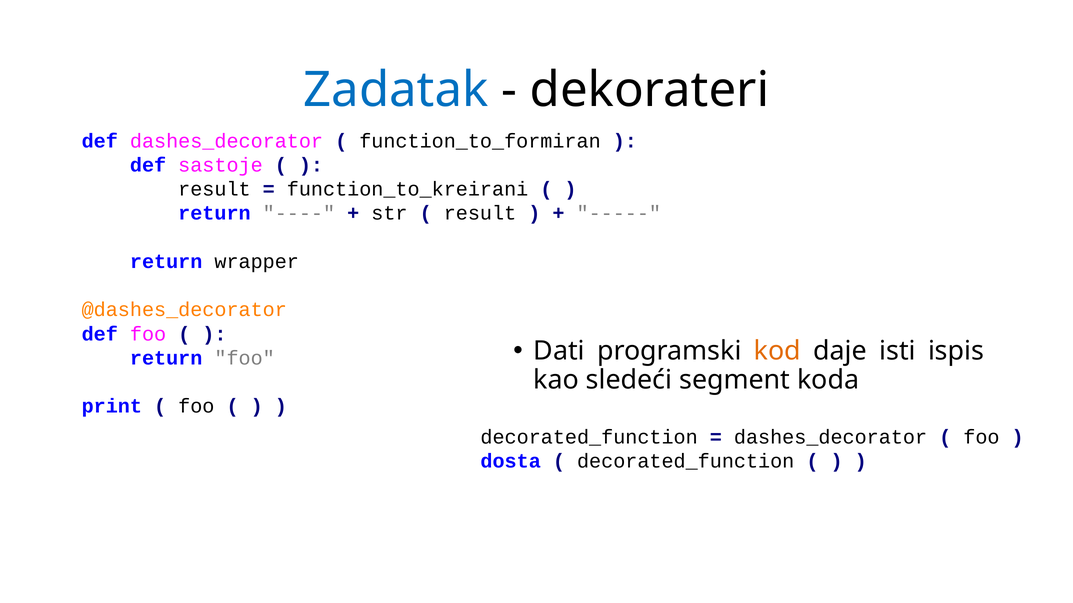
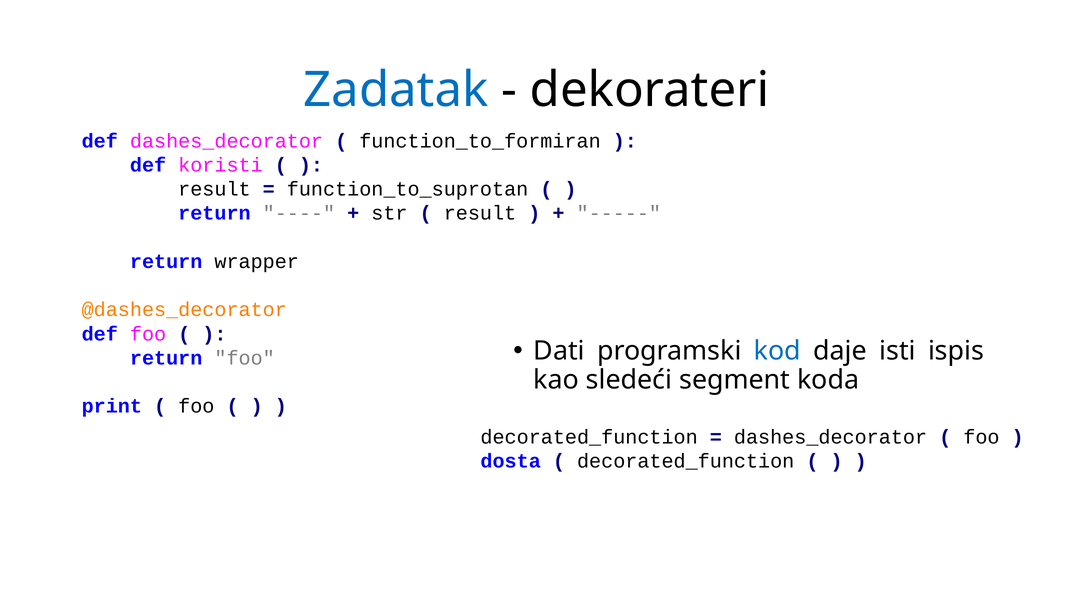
sastoje: sastoje -> koristi
function_to_kreirani: function_to_kreirani -> function_to_suprotan
kod colour: orange -> blue
